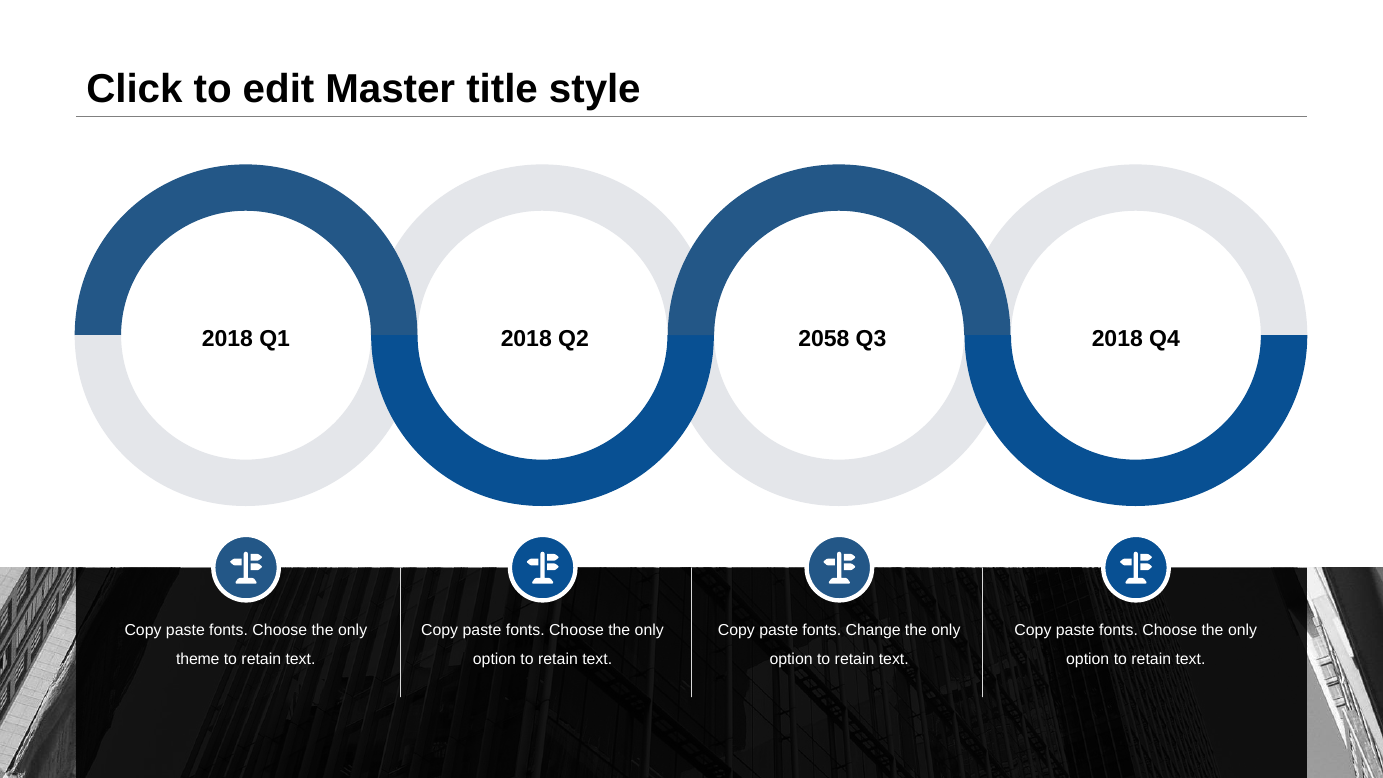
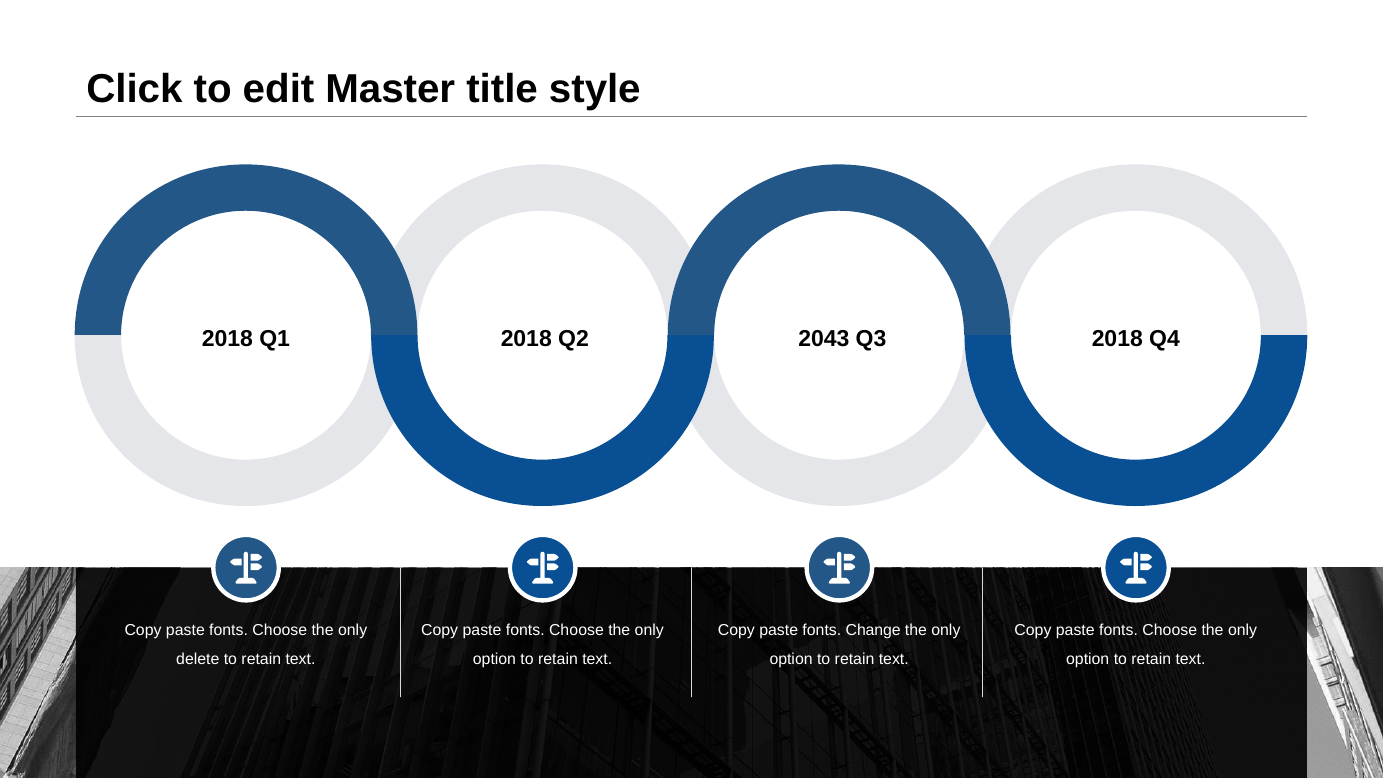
2058: 2058 -> 2043
theme: theme -> delete
